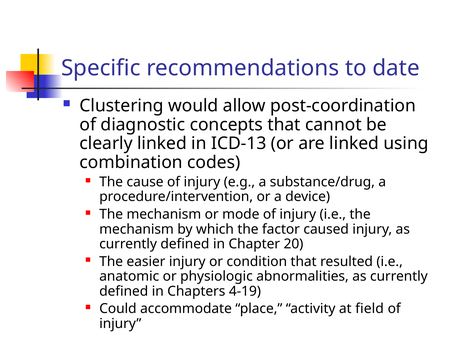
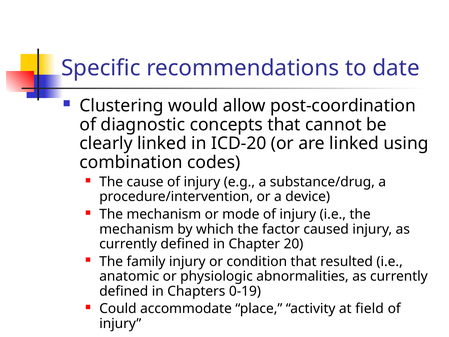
ICD-13: ICD-13 -> ICD-20
easier: easier -> family
4-19: 4-19 -> 0-19
